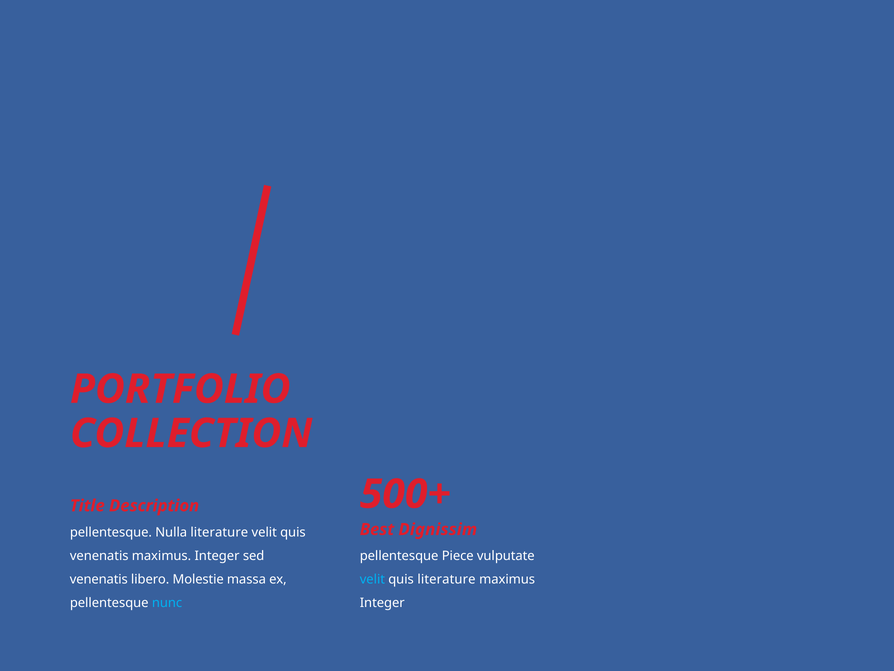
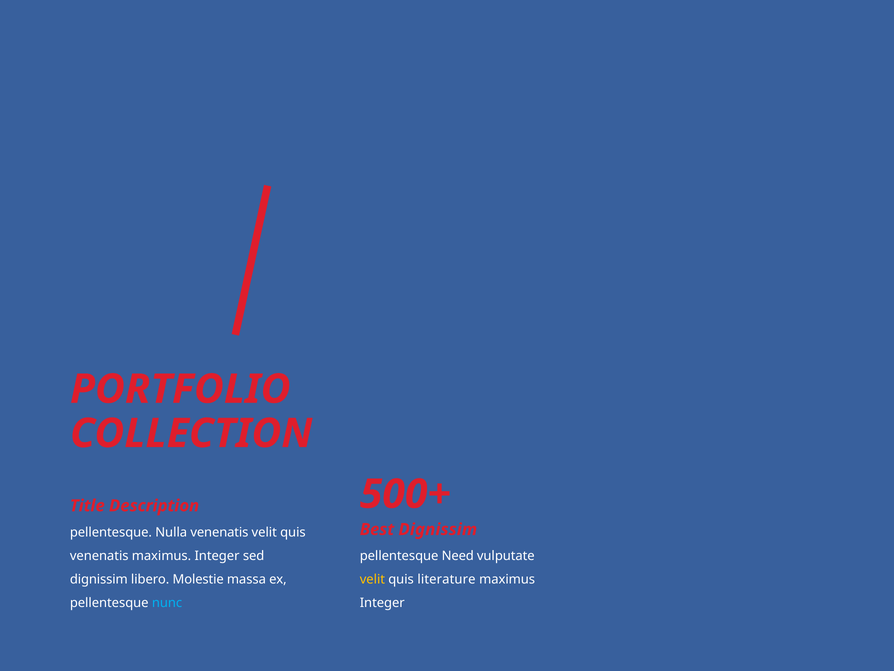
Nulla literature: literature -> venenatis
Piece: Piece -> Need
venenatis at (99, 579): venenatis -> dignissim
velit at (372, 579) colour: light blue -> yellow
